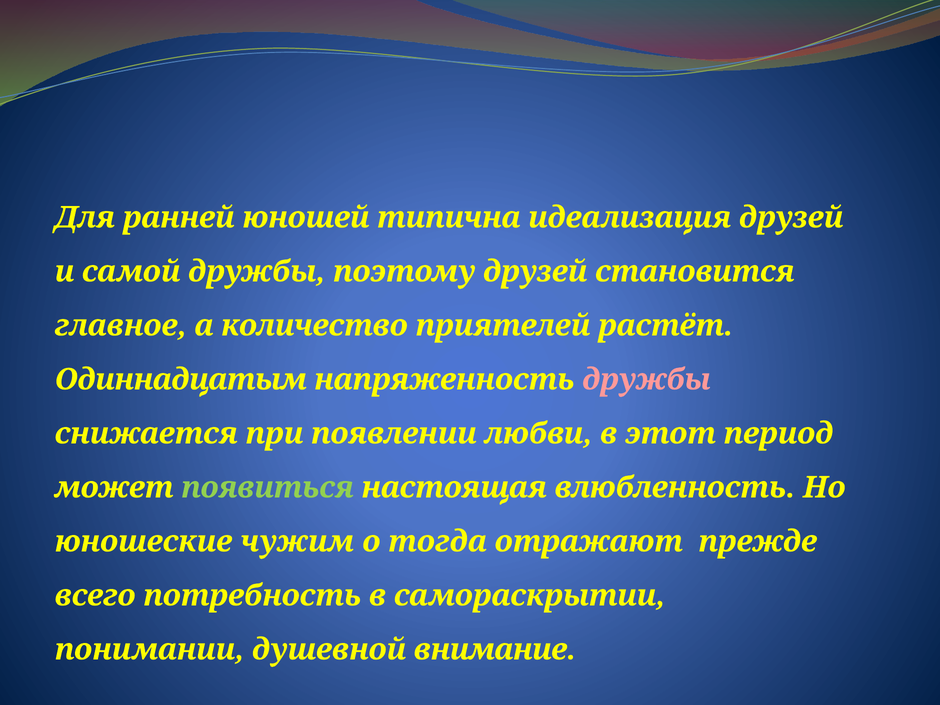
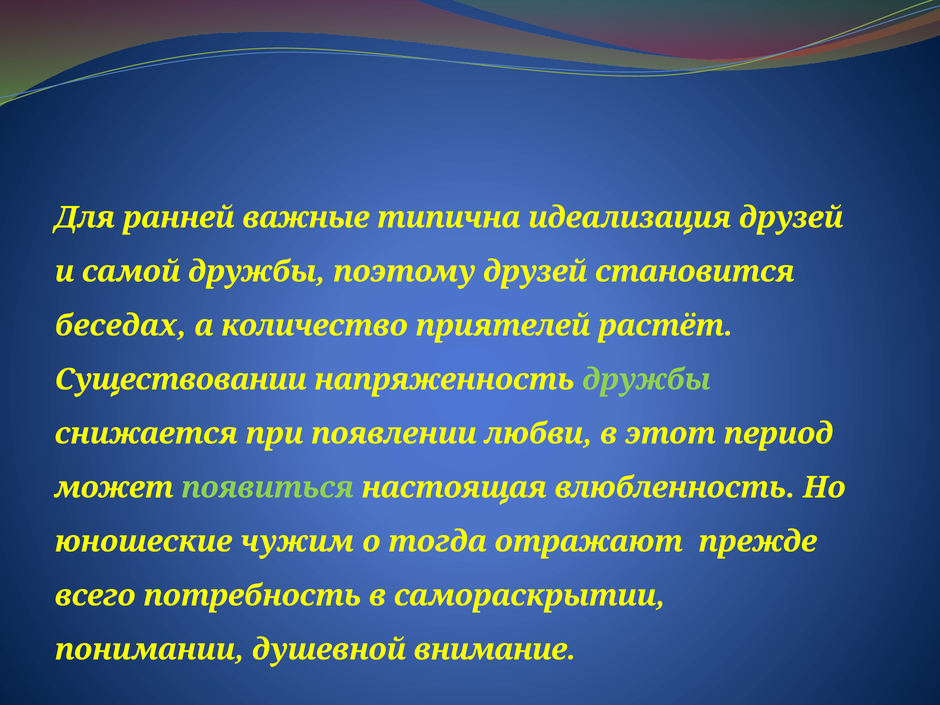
юношей: юношей -> важные
главное: главное -> беседах
Одиннадцатым: Одиннадцатым -> Существовании
дружбы at (646, 380) colour: pink -> light green
